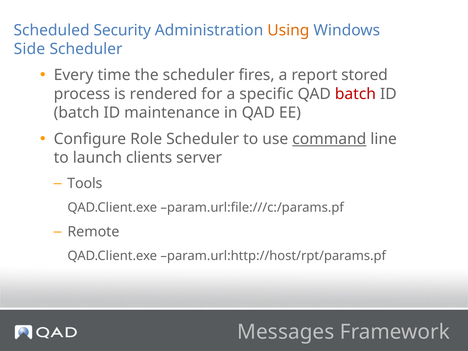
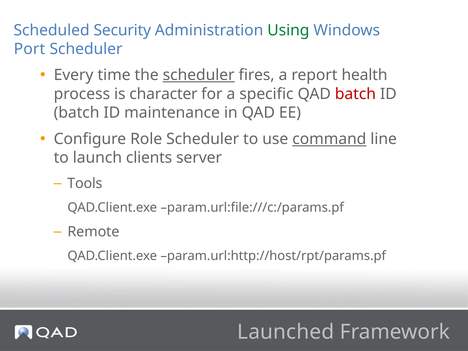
Using colour: orange -> green
Side: Side -> Port
scheduler at (199, 75) underline: none -> present
stored: stored -> health
rendered: rendered -> character
Messages: Messages -> Launched
